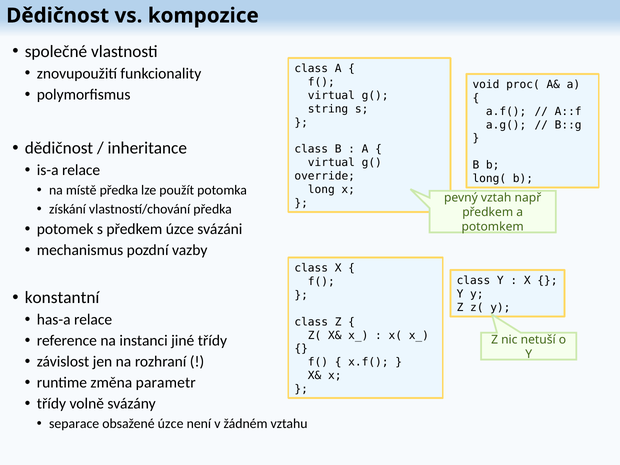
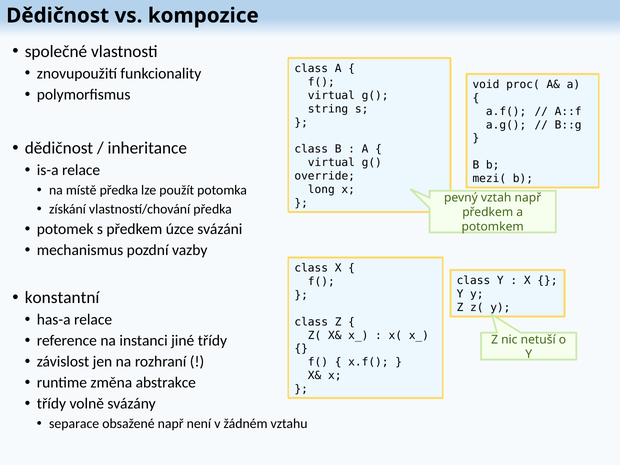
long(: long( -> mezi(
parametr: parametr -> abstrakce
obsažené úzce: úzce -> např
